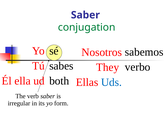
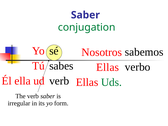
They at (108, 67): They -> Ellas
both at (59, 81): both -> verb
Uds colour: blue -> green
